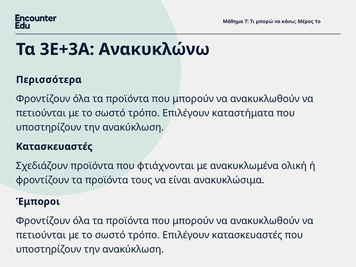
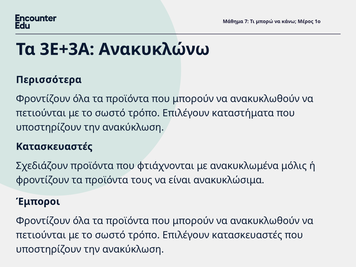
ολική: ολική -> μόλις
